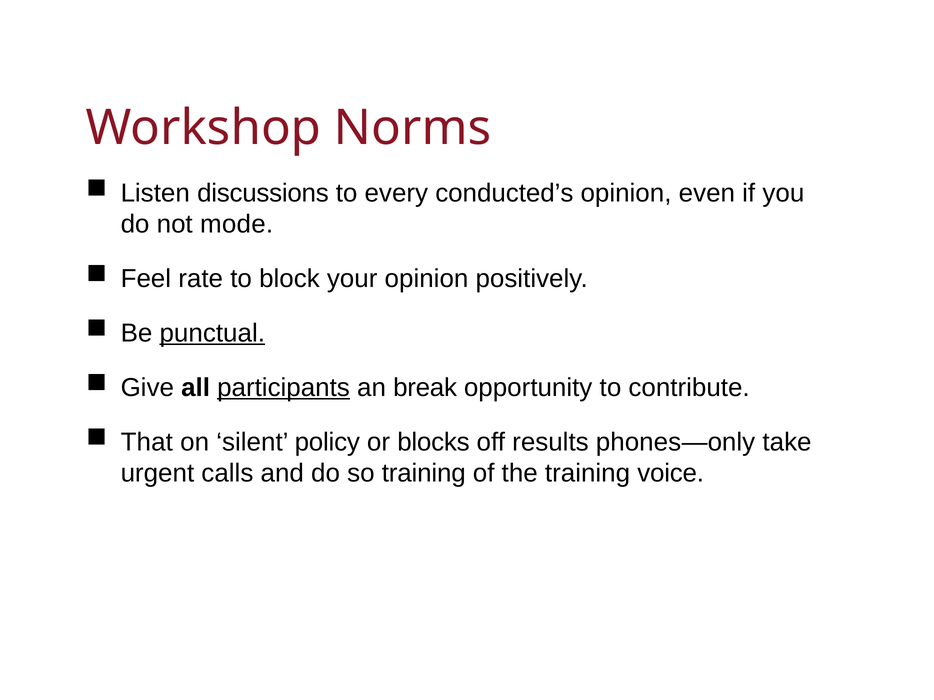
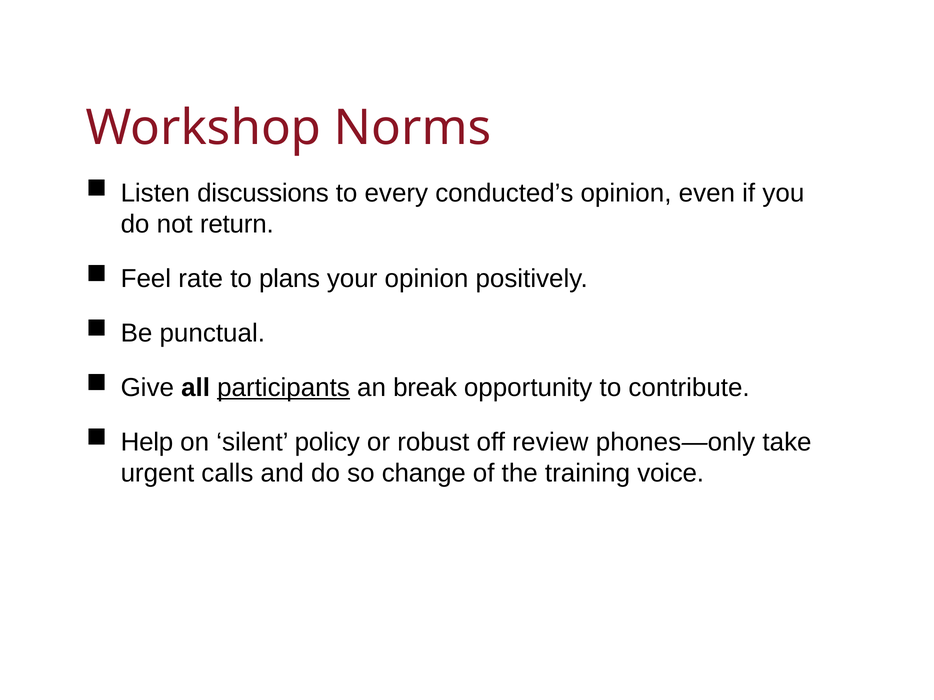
mode: mode -> return
block: block -> plans
punctual underline: present -> none
That: That -> Help
blocks: blocks -> robust
results: results -> review
so training: training -> change
